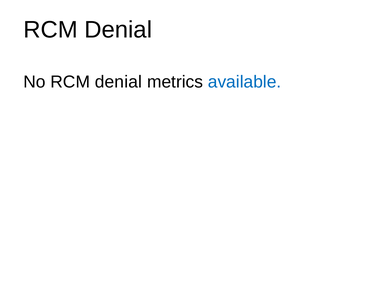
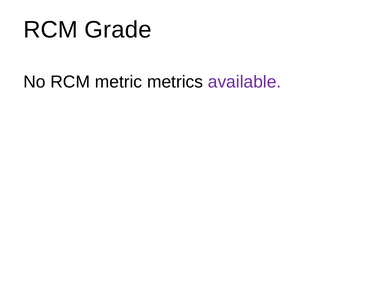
Denial at (118, 30): Denial -> Grade
No RCM denial: denial -> metric
available colour: blue -> purple
